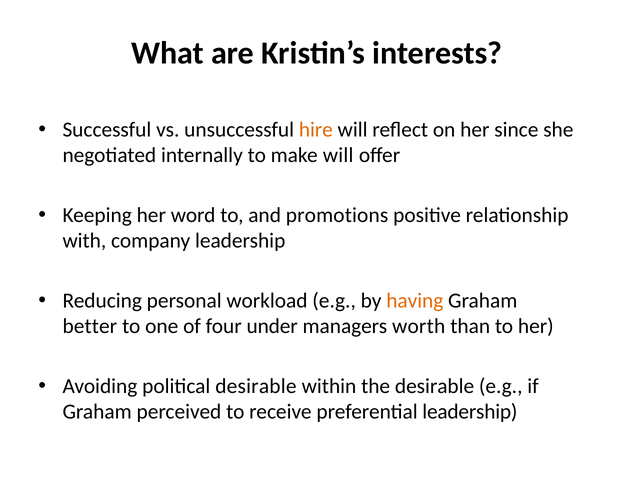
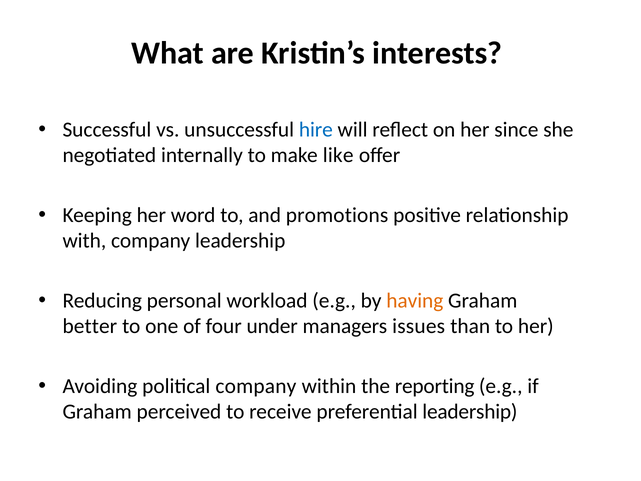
hire colour: orange -> blue
make will: will -> like
worth: worth -> issues
political desirable: desirable -> company
the desirable: desirable -> reporting
